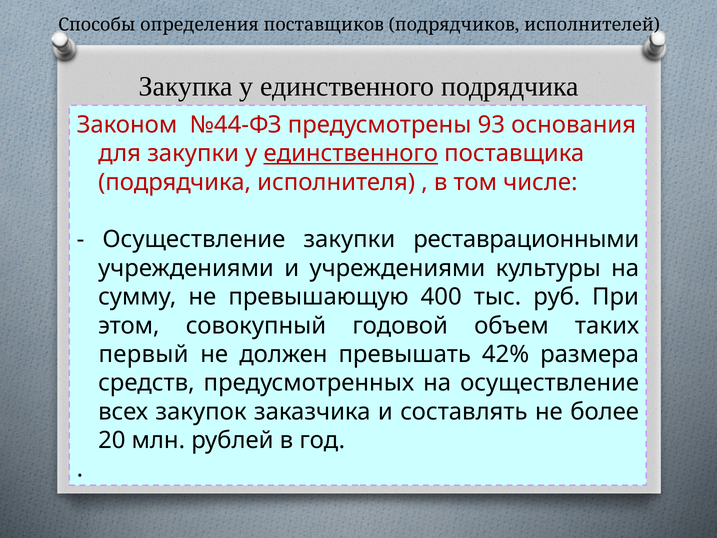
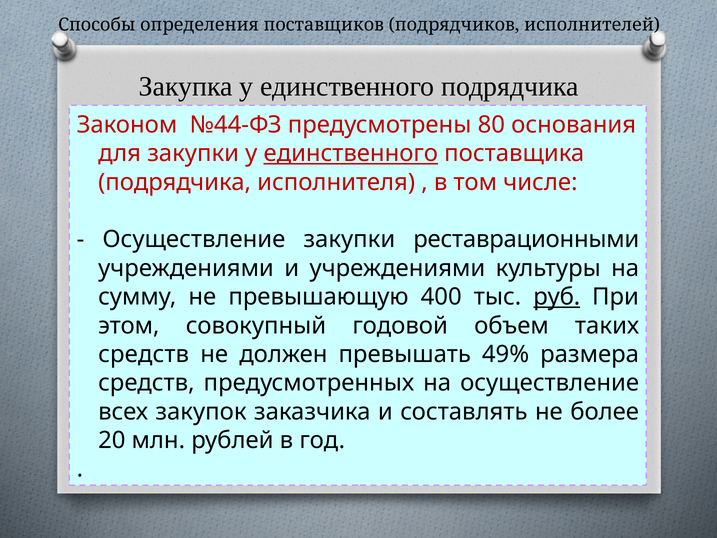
93: 93 -> 80
руб underline: none -> present
первый at (144, 354): первый -> средств
42%: 42% -> 49%
